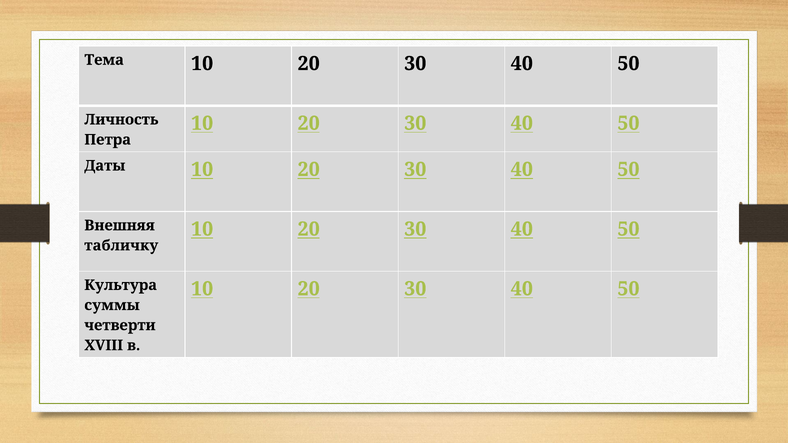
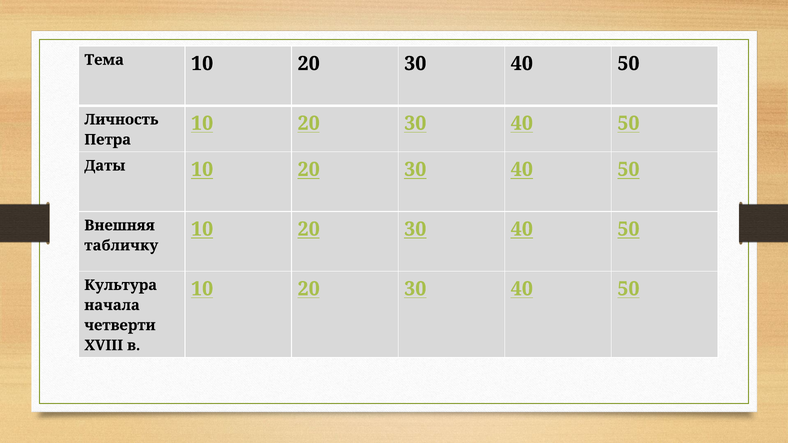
суммы: суммы -> начала
